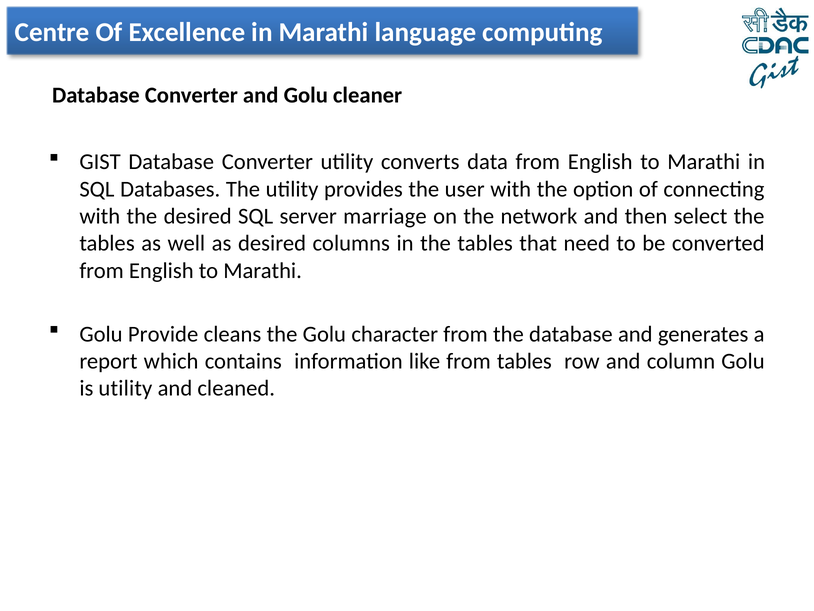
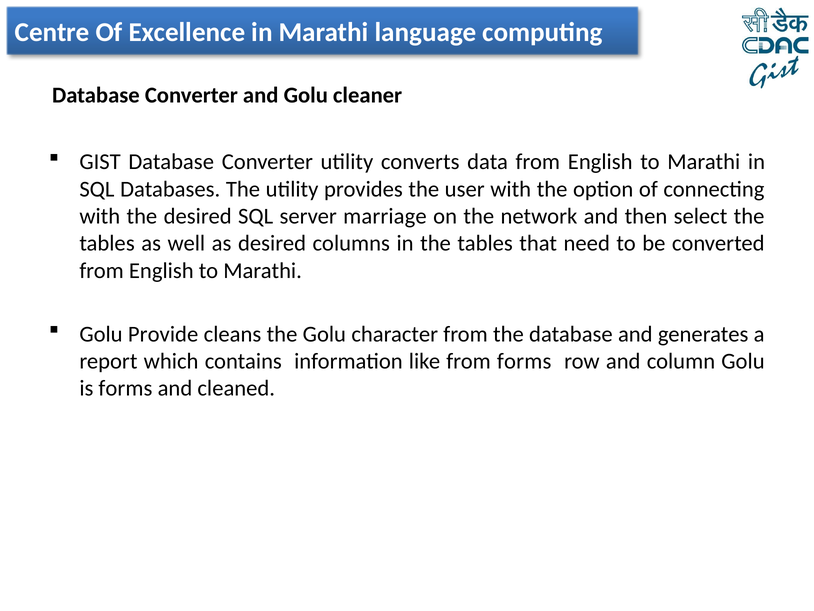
from tables: tables -> forms
is utility: utility -> forms
